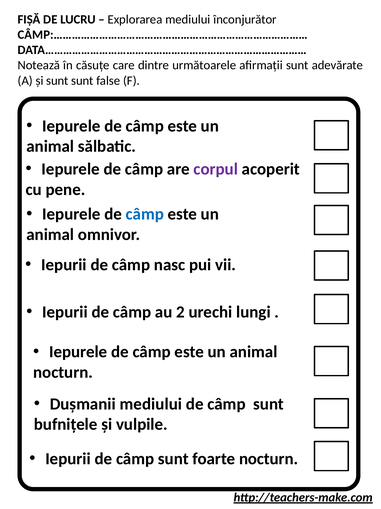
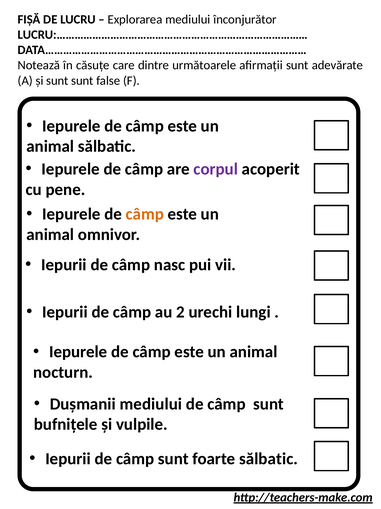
CÂMP:…………………………………………………………………………: CÂMP:………………………………………………………………………… -> LUCRU:…………………………………………………………………………
câmp at (145, 214) colour: blue -> orange
foarte nocturn: nocturn -> sălbatic
